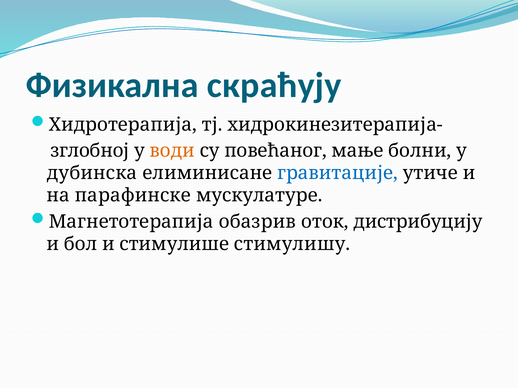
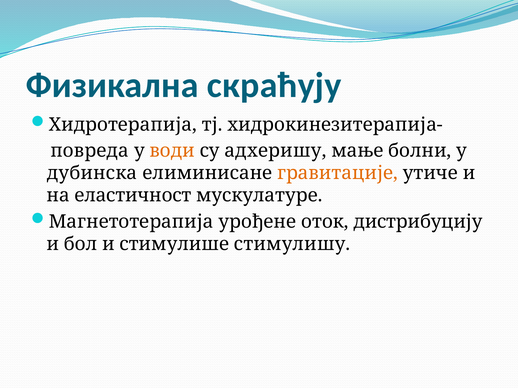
зглобној: зглобној -> повреда
повећаног: повећаног -> адхеришу
гравитације colour: blue -> orange
парафинске: парафинске -> еластичност
обазрив: обазрив -> урођене
